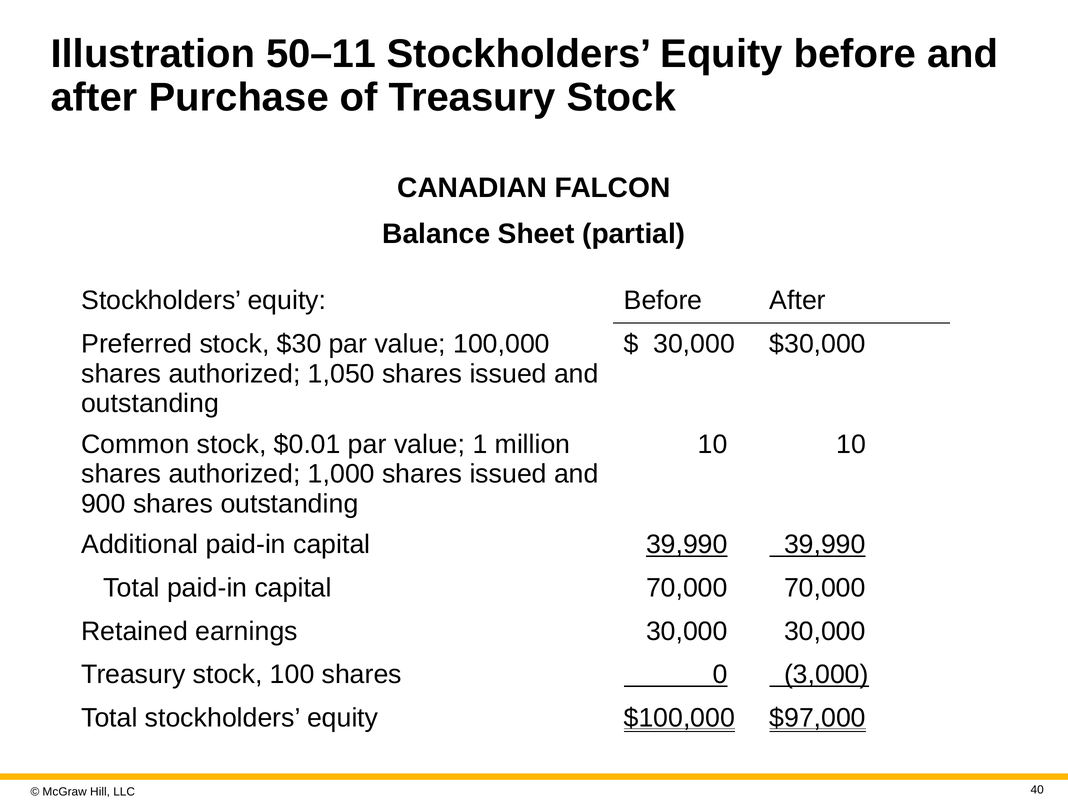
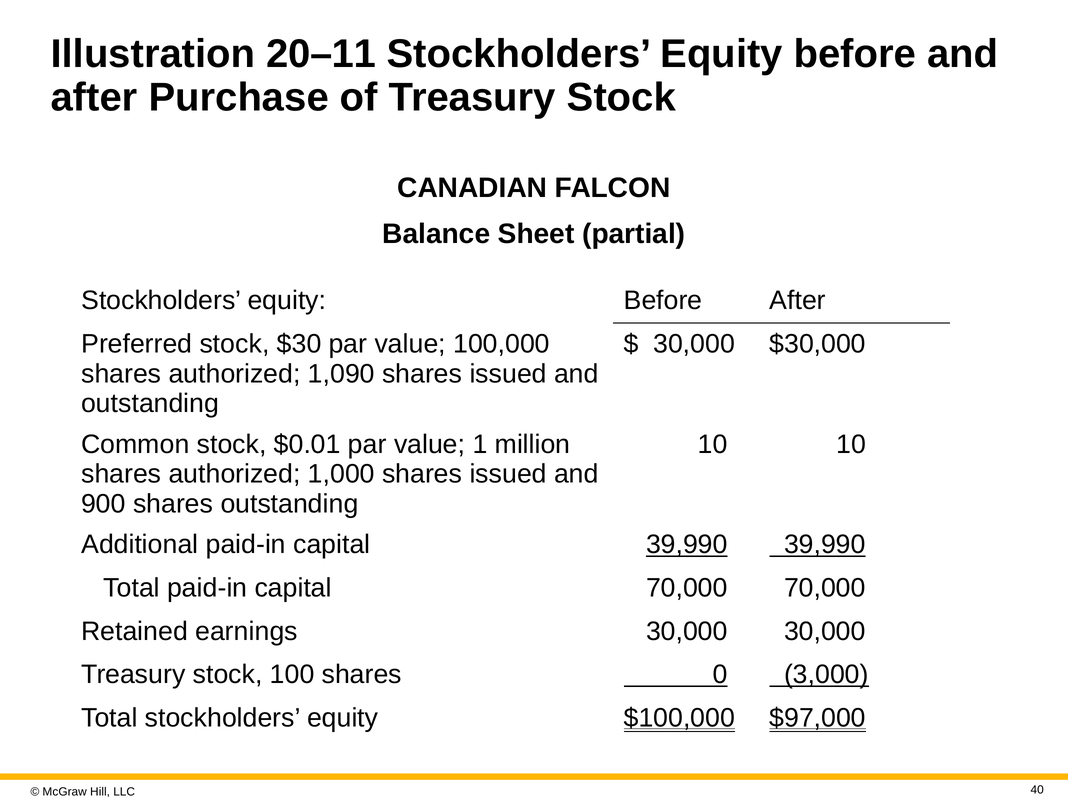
50–11: 50–11 -> 20–11
1,050: 1,050 -> 1,090
